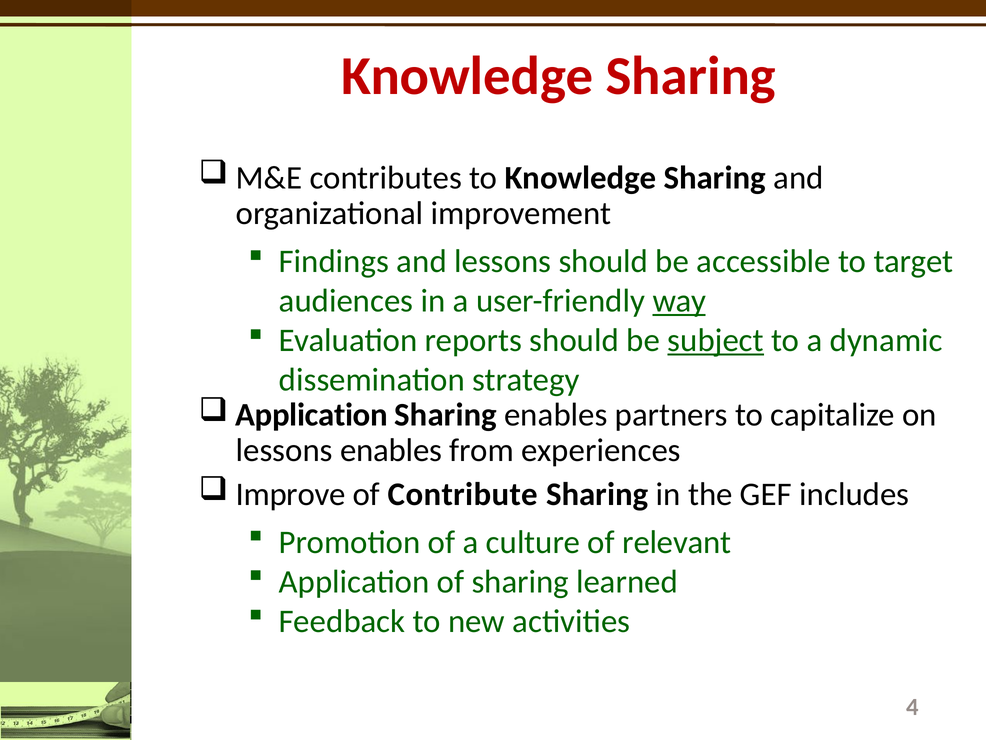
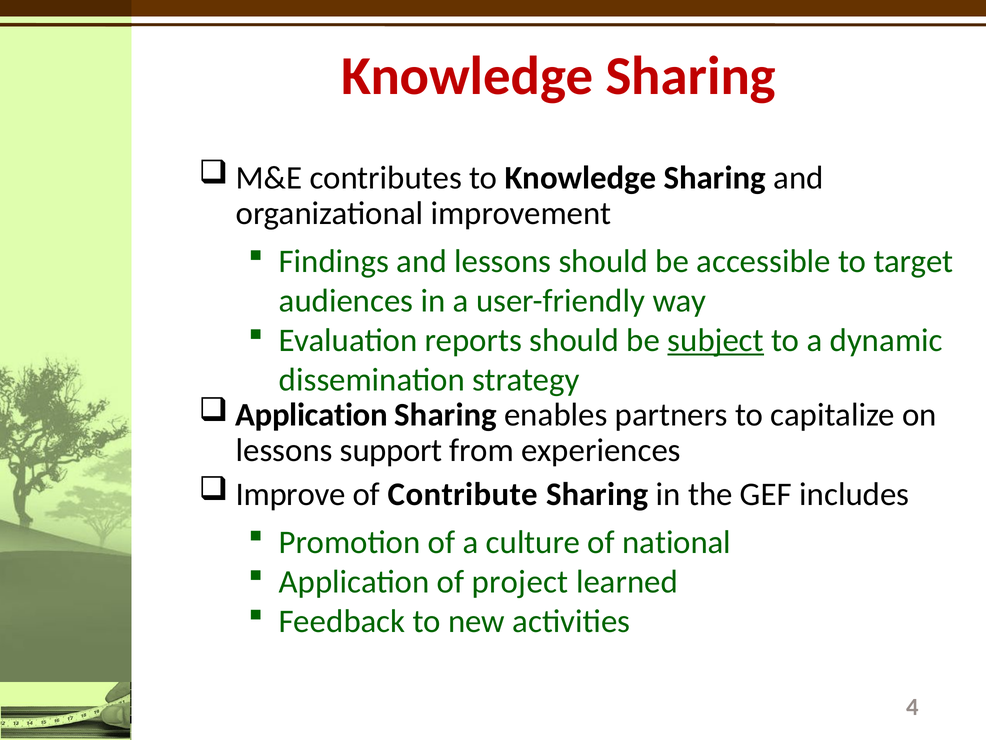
way underline: present -> none
lessons enables: enables -> support
relevant: relevant -> national
of sharing: sharing -> project
